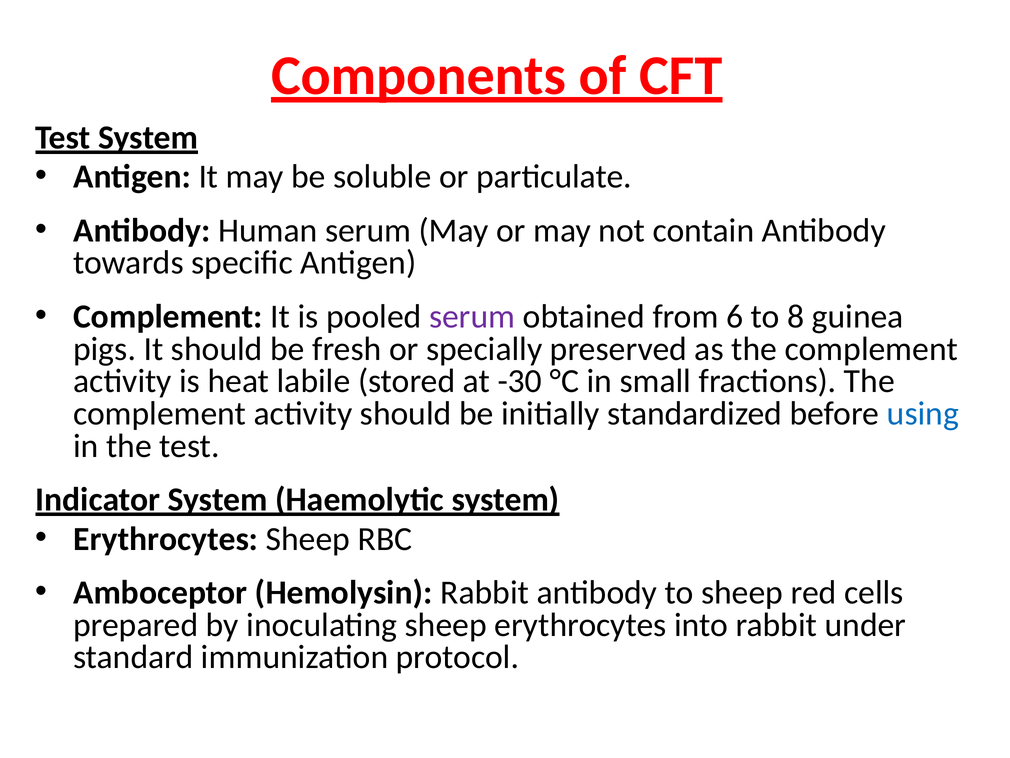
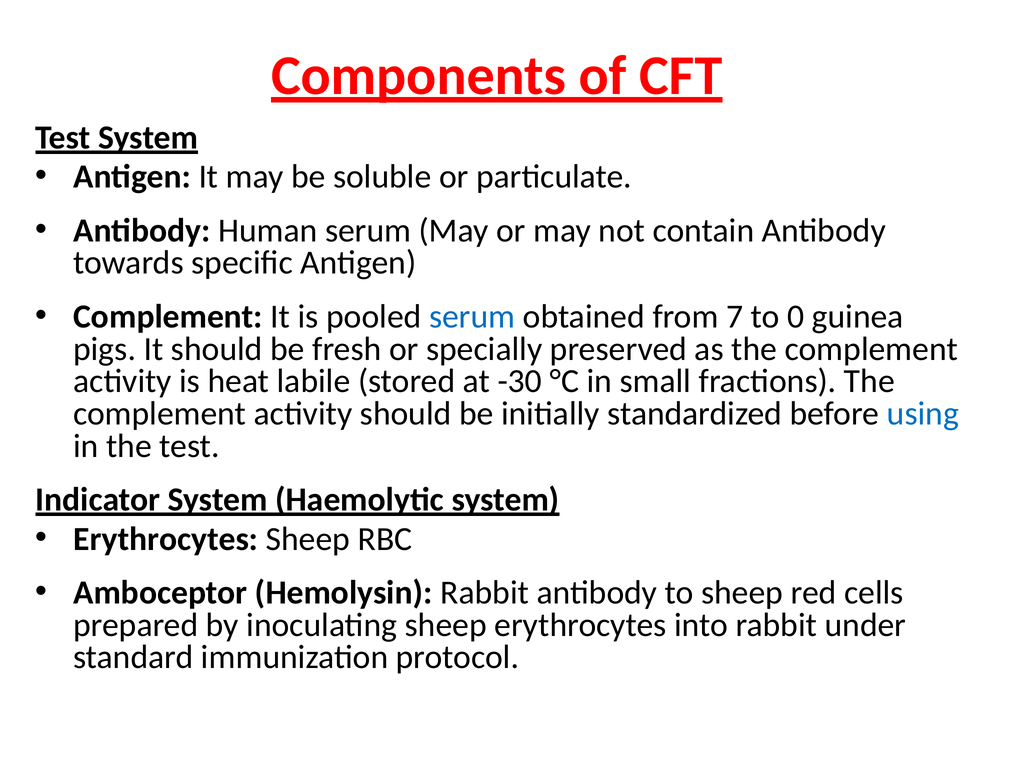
serum at (472, 316) colour: purple -> blue
6: 6 -> 7
8: 8 -> 0
